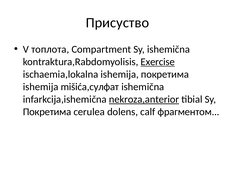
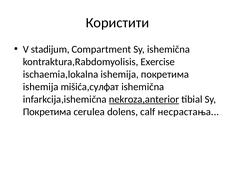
Присуство: Присуство -> Користити
топлота: топлота -> stadijum
Exercise underline: present -> none
фрагментом: фрагментом -> несрастања
